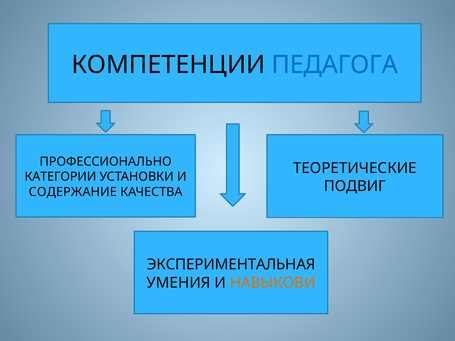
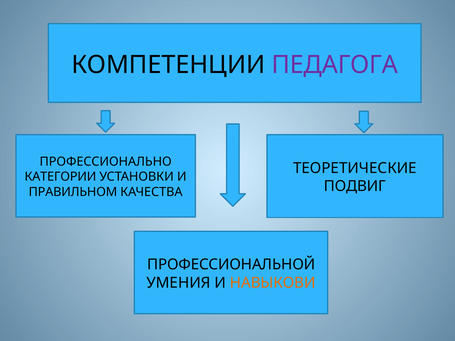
ПЕДАГОГА colour: blue -> purple
СОДЕРЖАНИЕ: СОДЕРЖАНИЕ -> ПРАВИЛЬНОМ
ЭКСПЕРИМЕНТАЛЬНАЯ: ЭКСПЕРИМЕНТАЛЬНАЯ -> ПРОФЕССИОНАЛЬНОЙ
